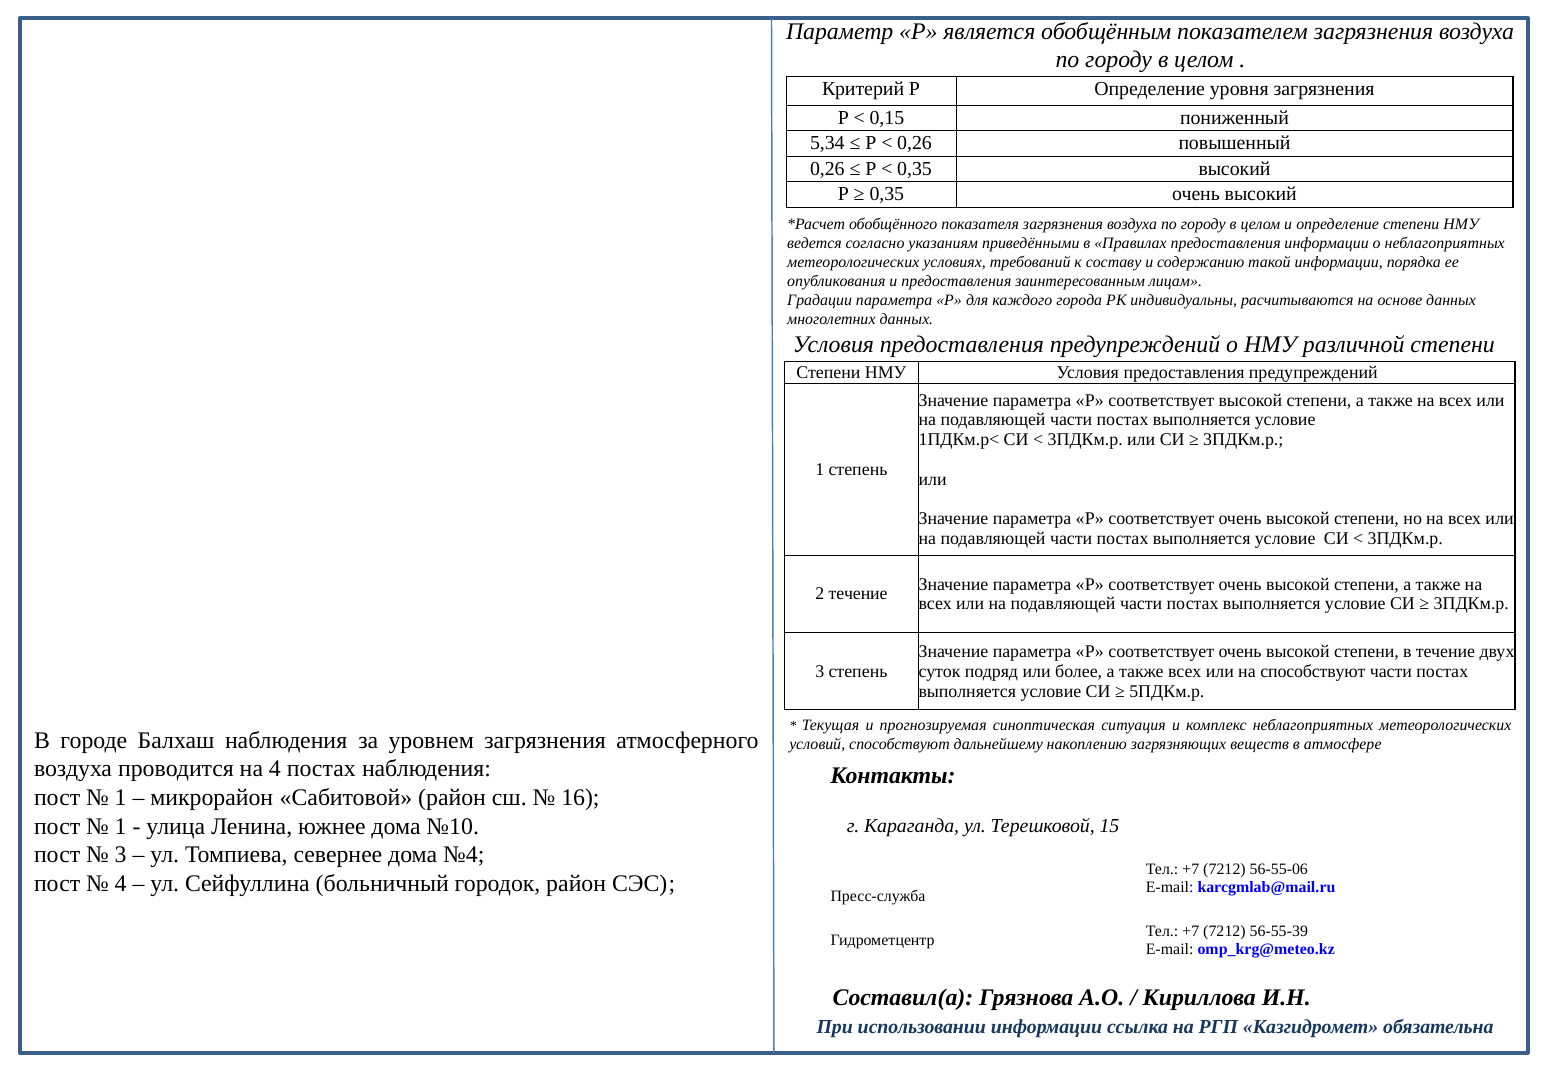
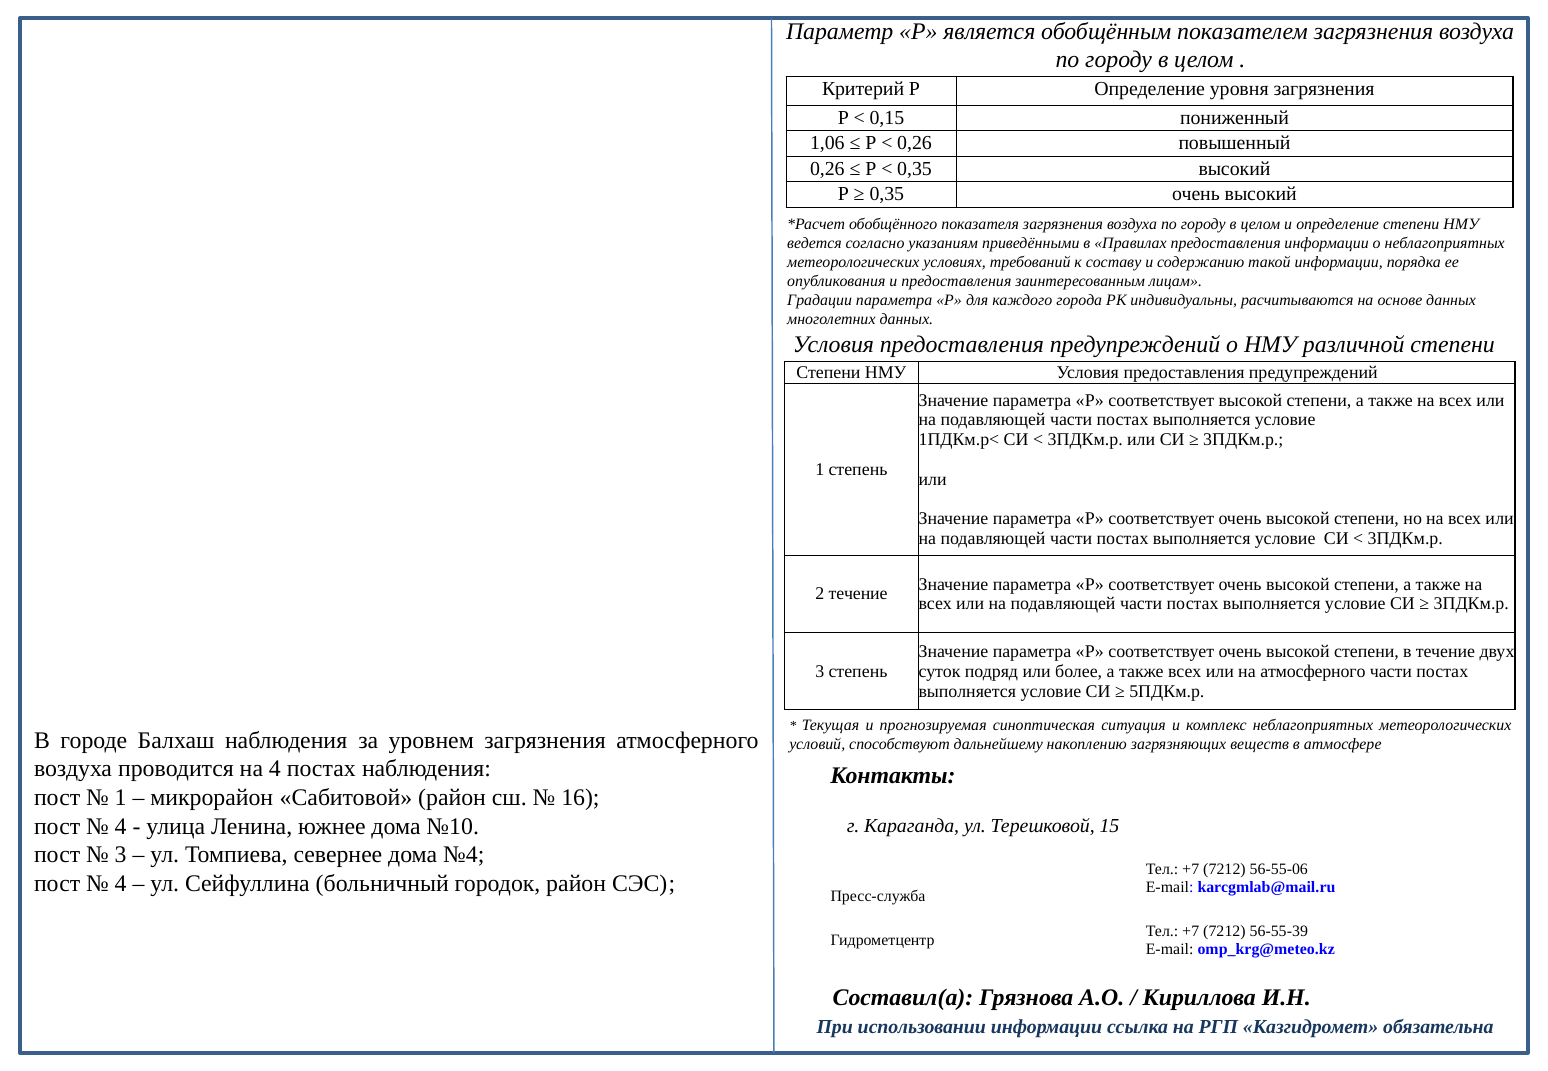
5,34: 5,34 -> 1,06
на способствуют: способствуют -> атмосферного
1 at (121, 827): 1 -> 4
